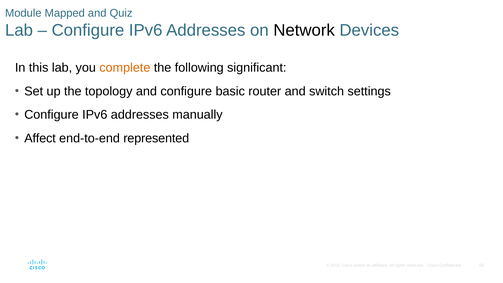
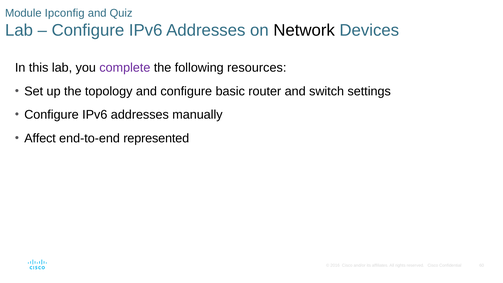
Mapped: Mapped -> Ipconfig
complete colour: orange -> purple
significant: significant -> resources
